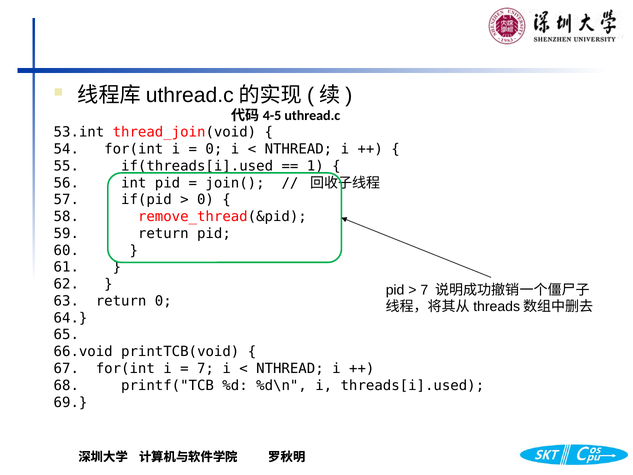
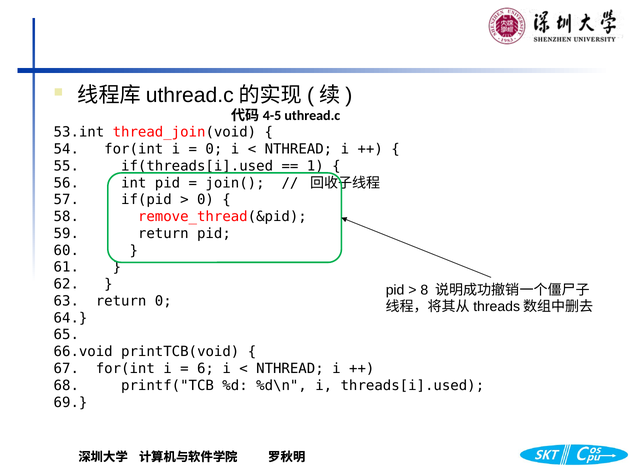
7 at (424, 290): 7 -> 8
7 at (205, 368): 7 -> 6
